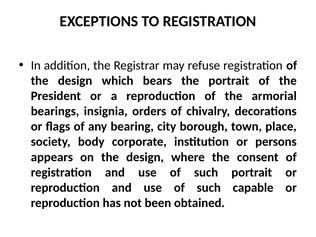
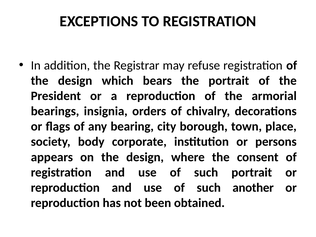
capable: capable -> another
